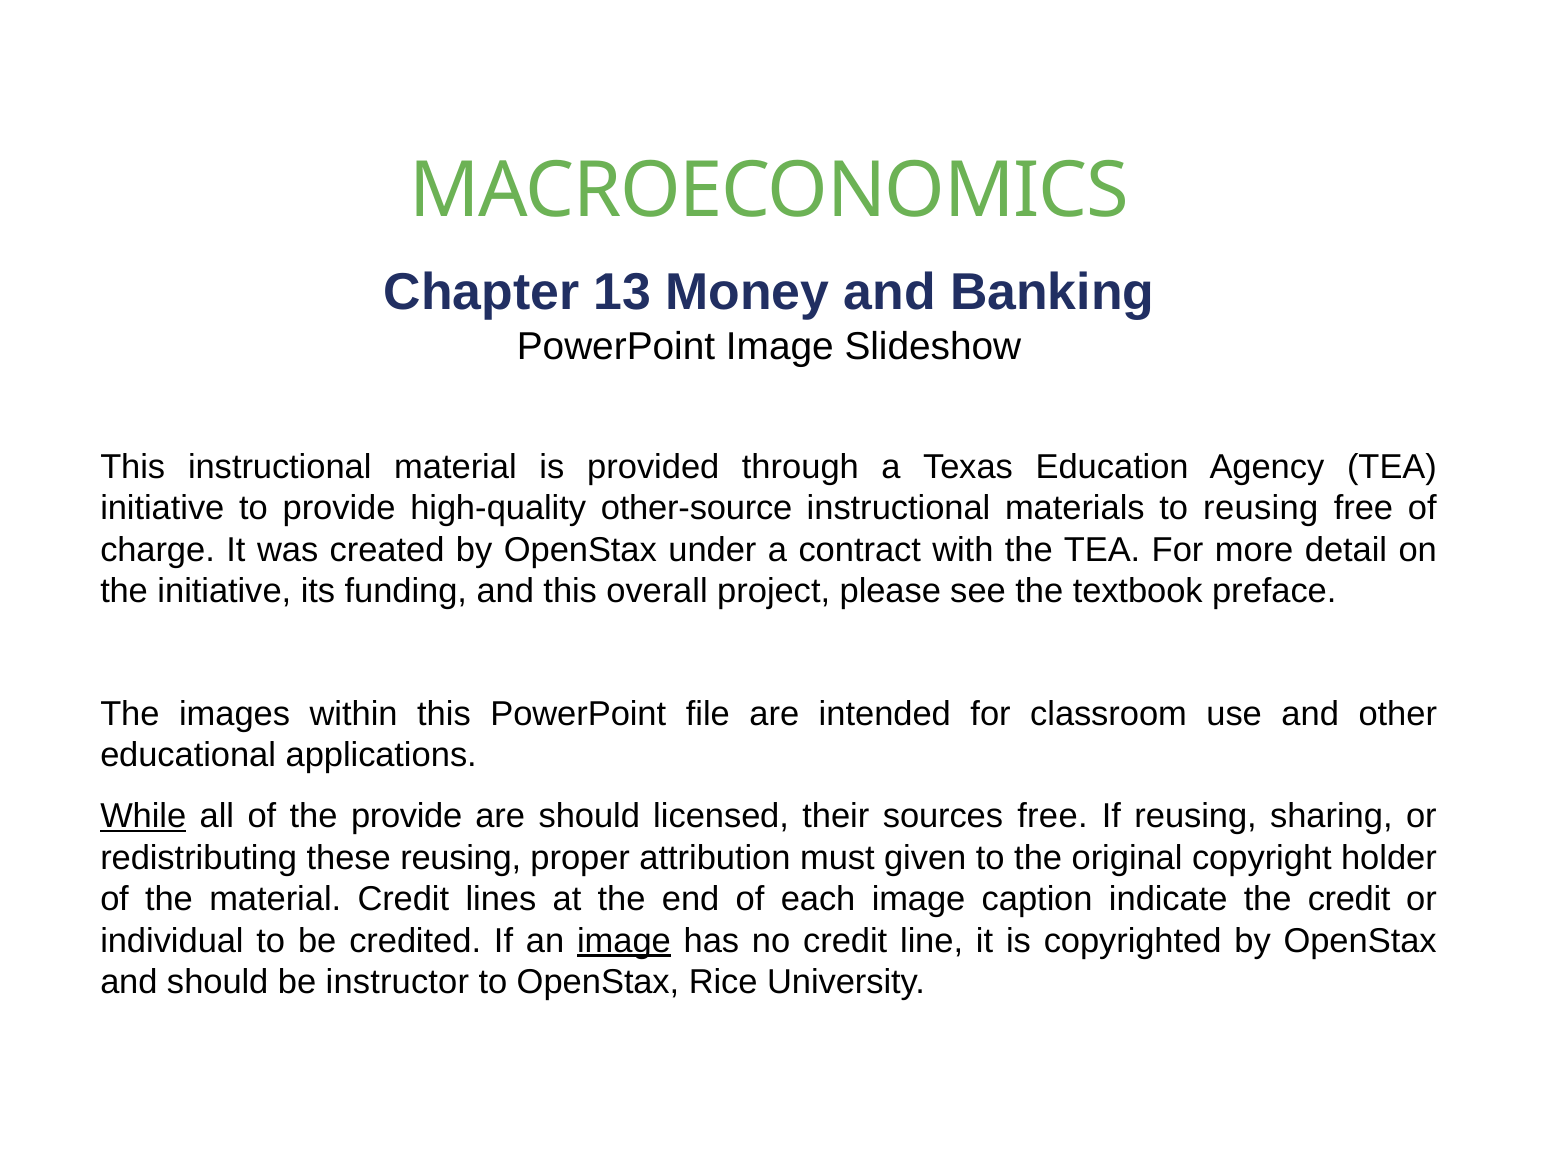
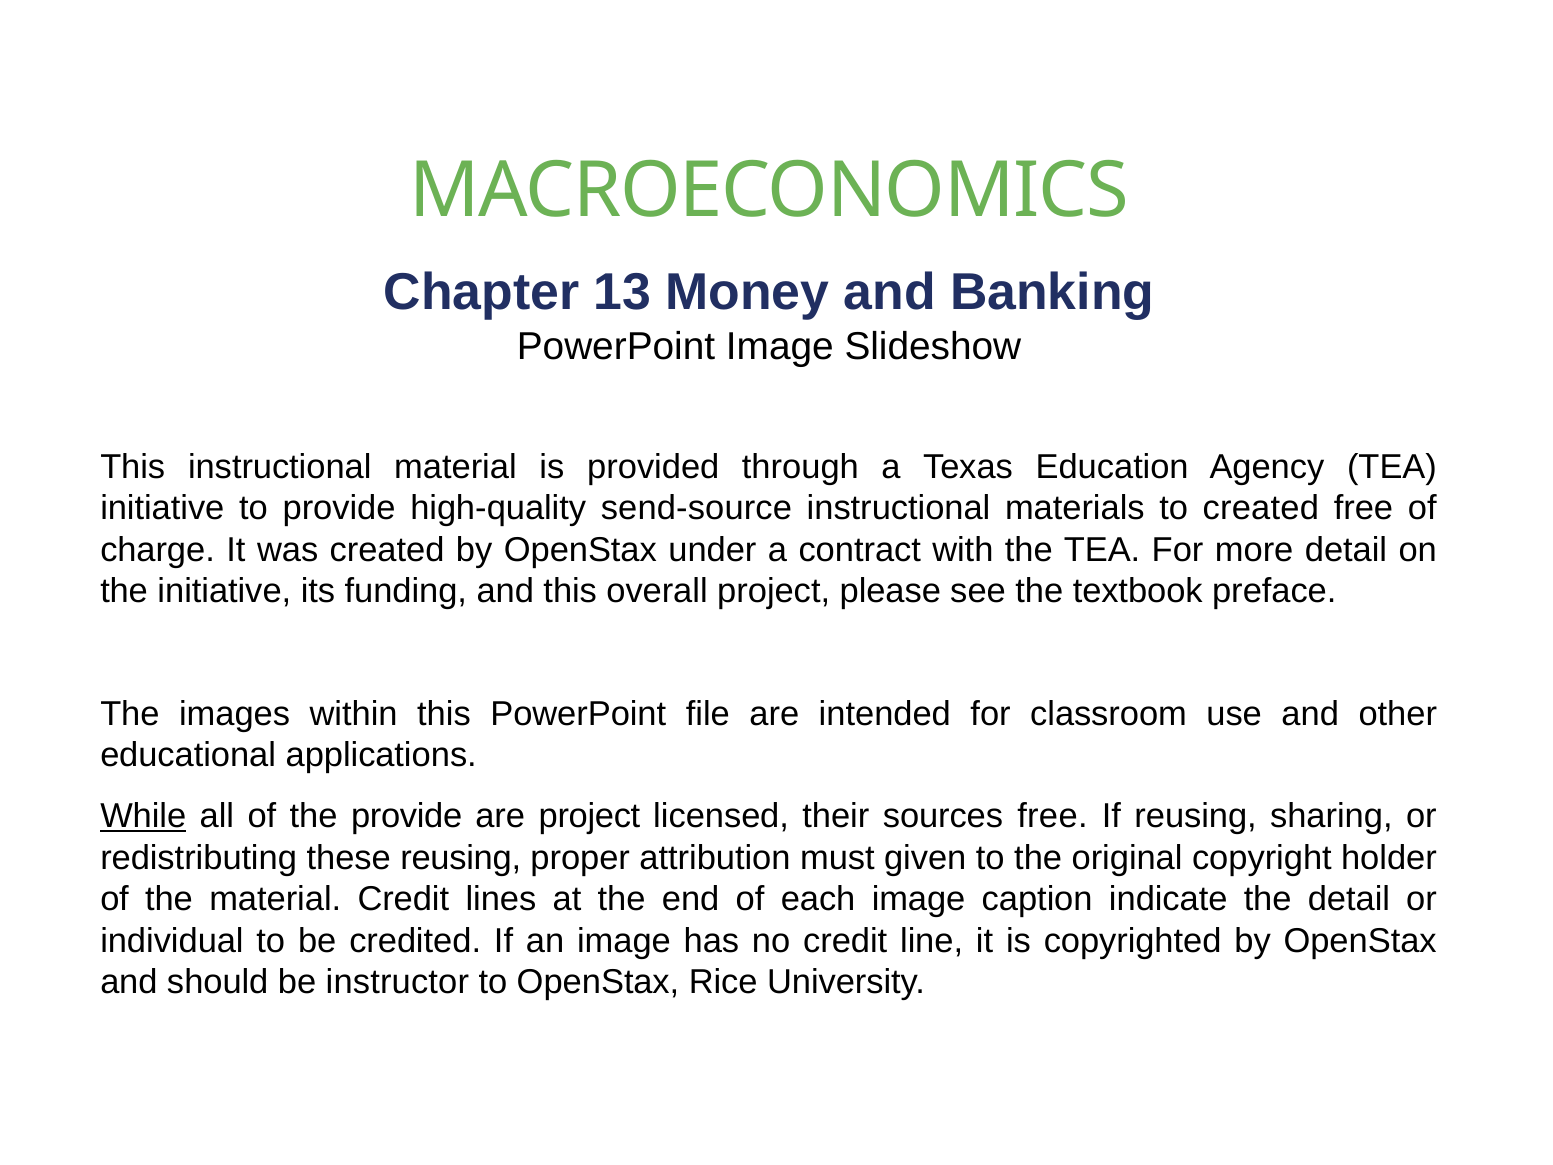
other-source: other-source -> send-source
to reusing: reusing -> created
are should: should -> project
the credit: credit -> detail
image at (624, 940) underline: present -> none
